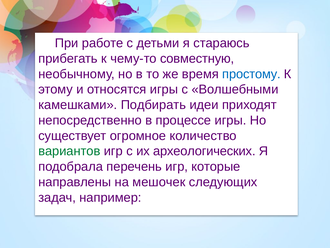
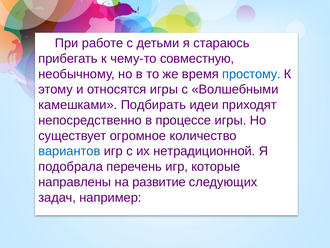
вариантов colour: green -> blue
археологических: археологических -> нетрадиционной
мешочек: мешочек -> развитие
